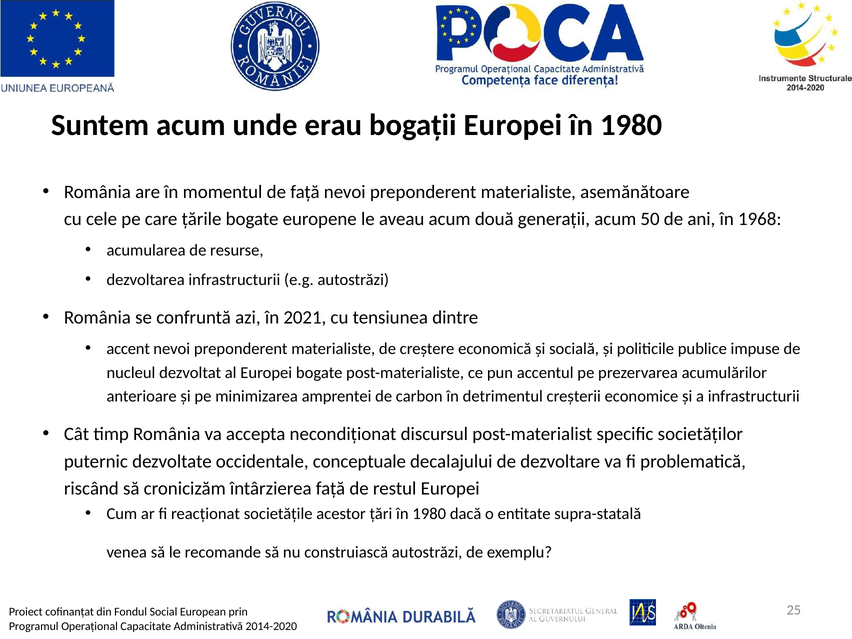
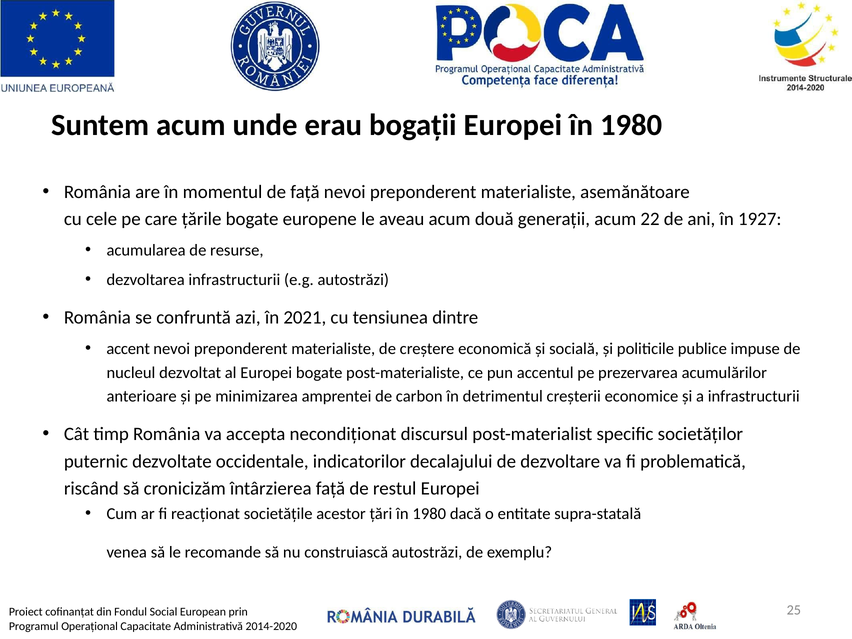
50: 50 -> 22
1968: 1968 -> 1927
conceptuale: conceptuale -> indicatorilor
